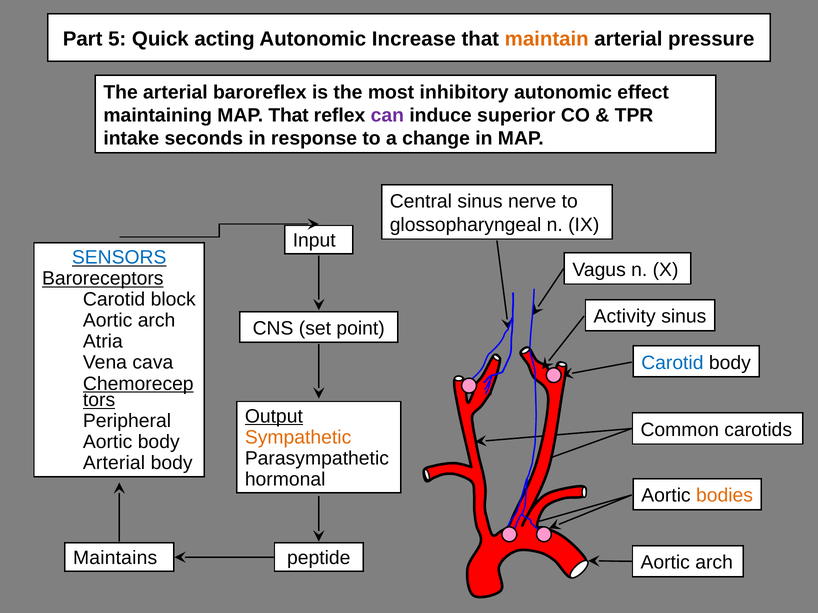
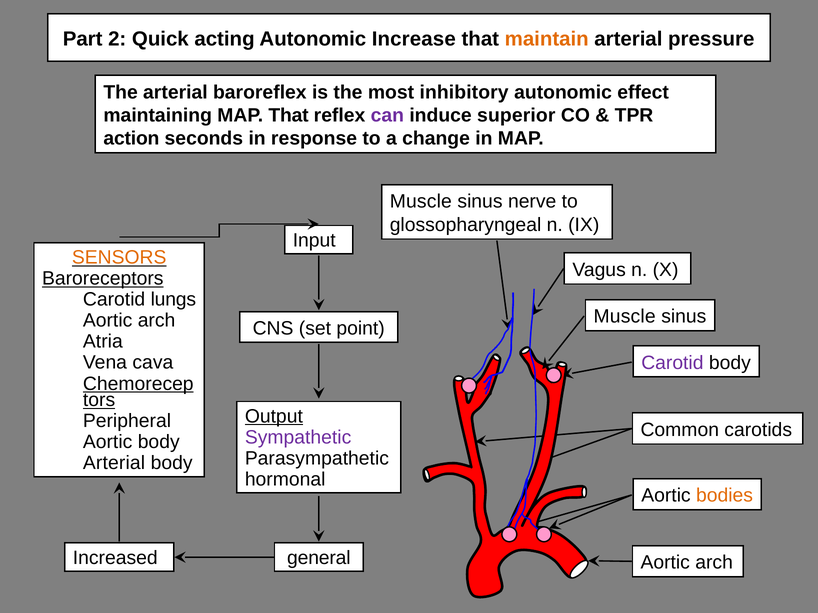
5: 5 -> 2
intake: intake -> action
Central at (421, 202): Central -> Muscle
SENSORS colour: blue -> orange
block: block -> lungs
Activity at (625, 317): Activity -> Muscle
Carotid at (672, 363) colour: blue -> purple
Sympathetic colour: orange -> purple
Maintains: Maintains -> Increased
peptide: peptide -> general
